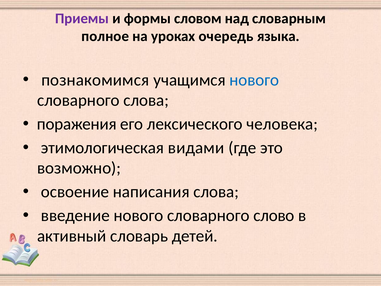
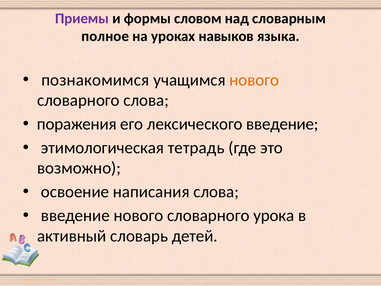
очередь: очередь -> навыков
нового at (254, 80) colour: blue -> orange
лексического человека: человека -> введение
видами: видами -> тетрадь
слово: слово -> урока
